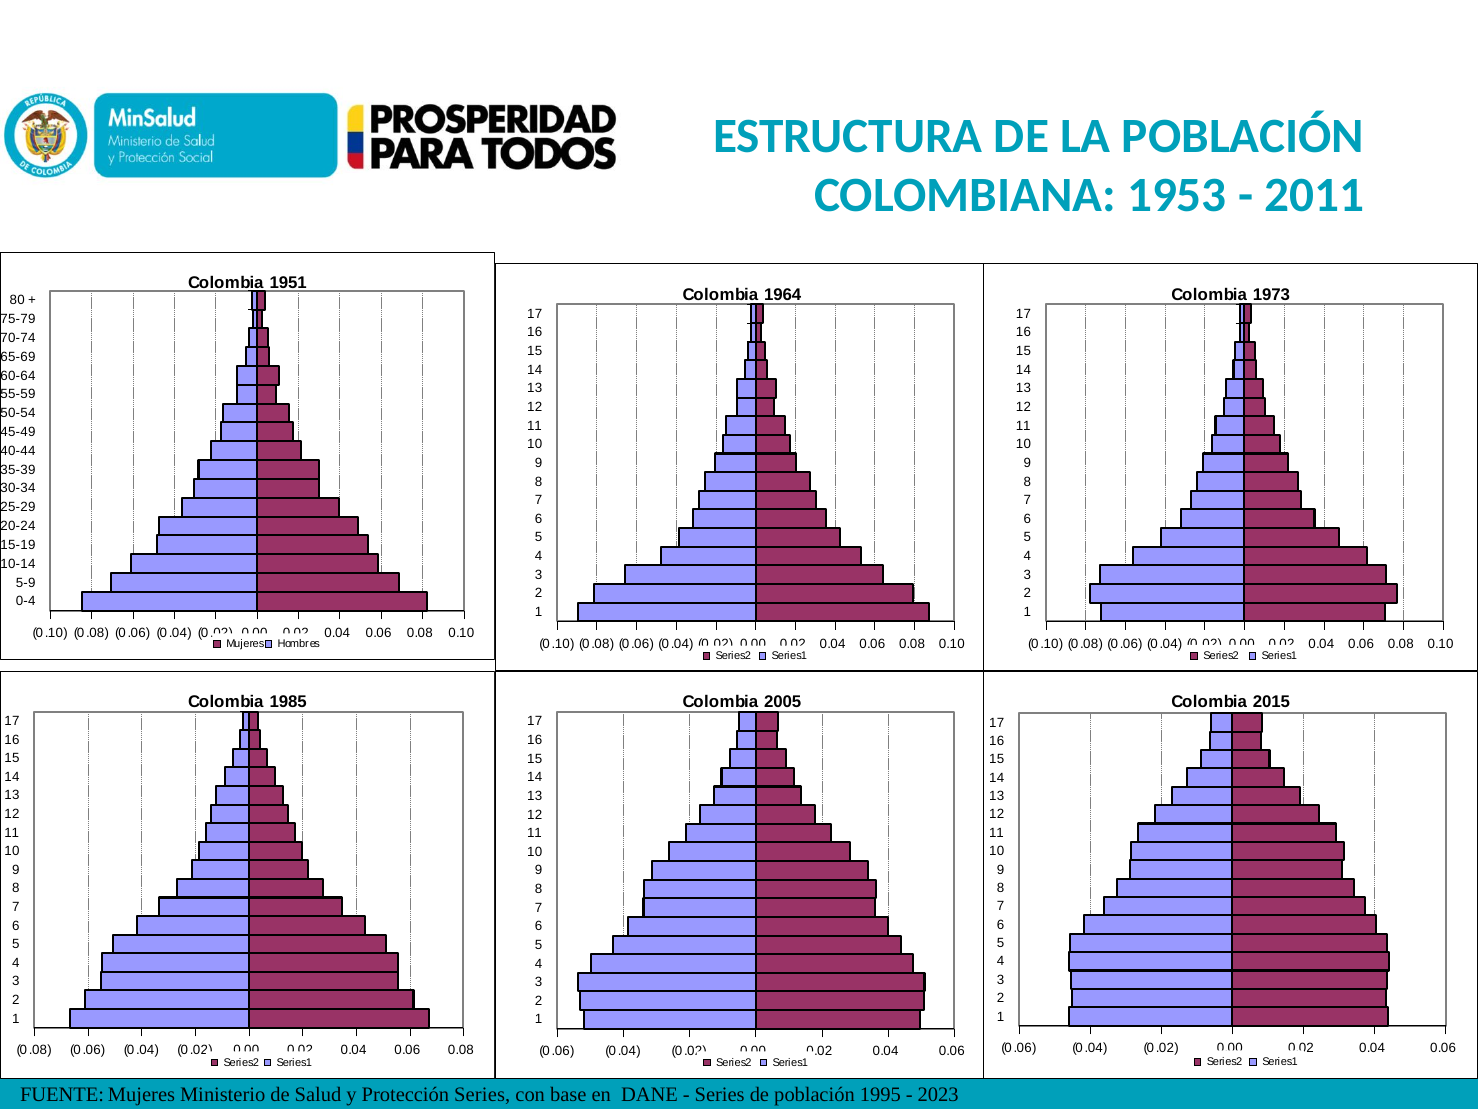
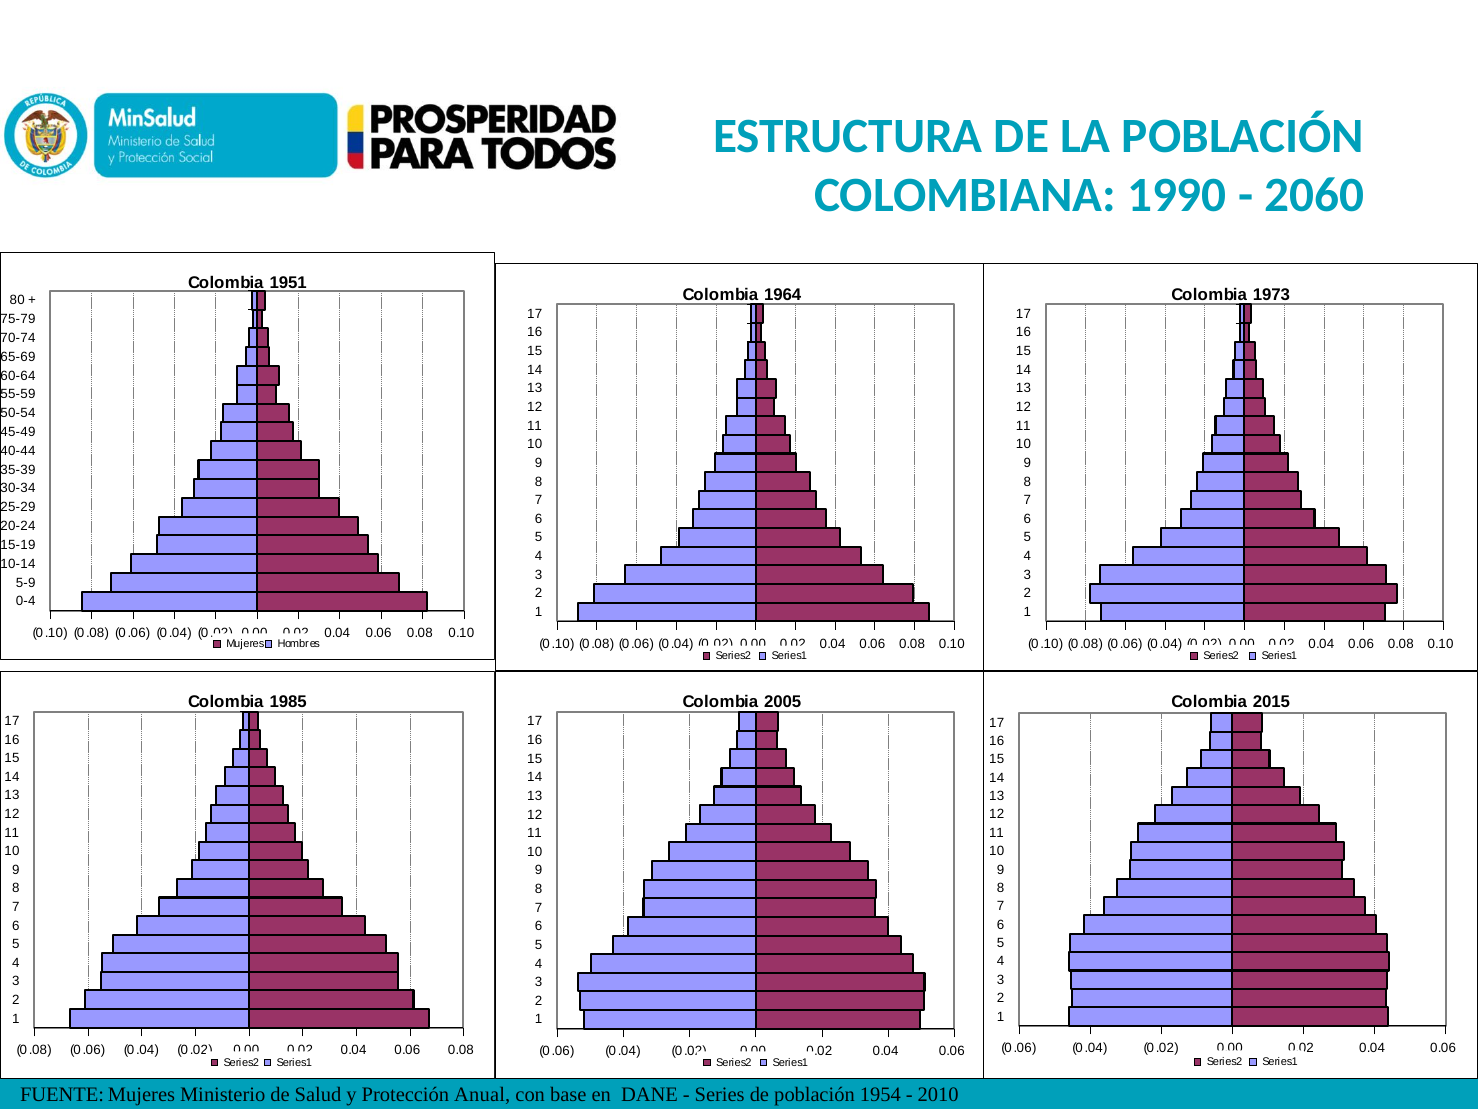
1953: 1953 -> 1990
2011: 2011 -> 2060
Protección Series: Series -> Anual
1995: 1995 -> 1954
2023: 2023 -> 2010
